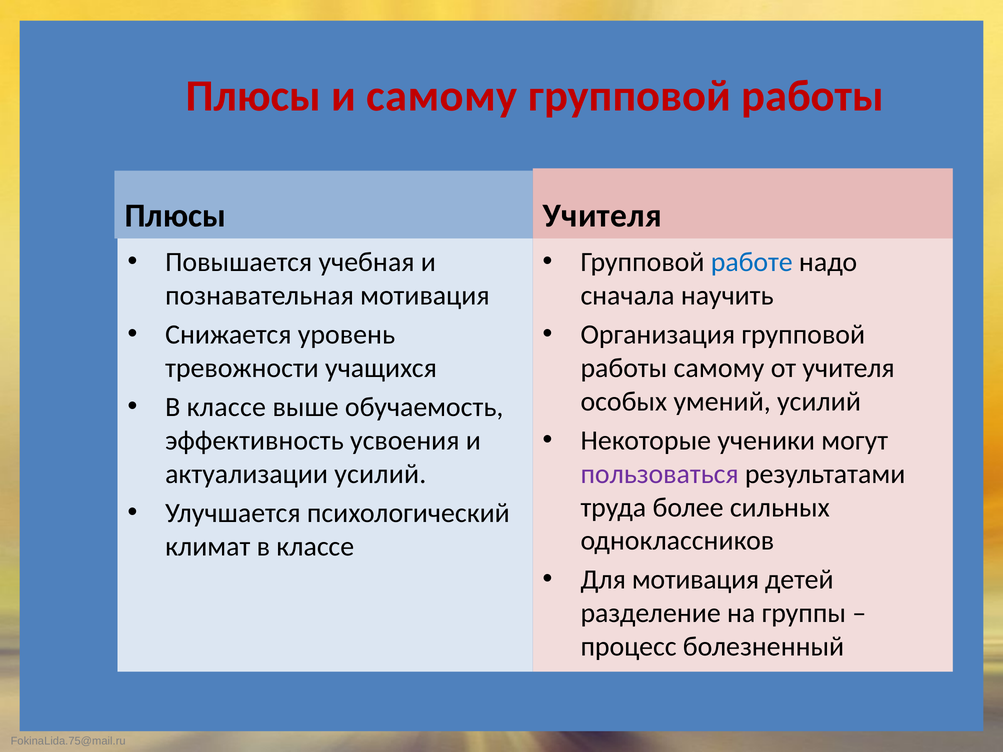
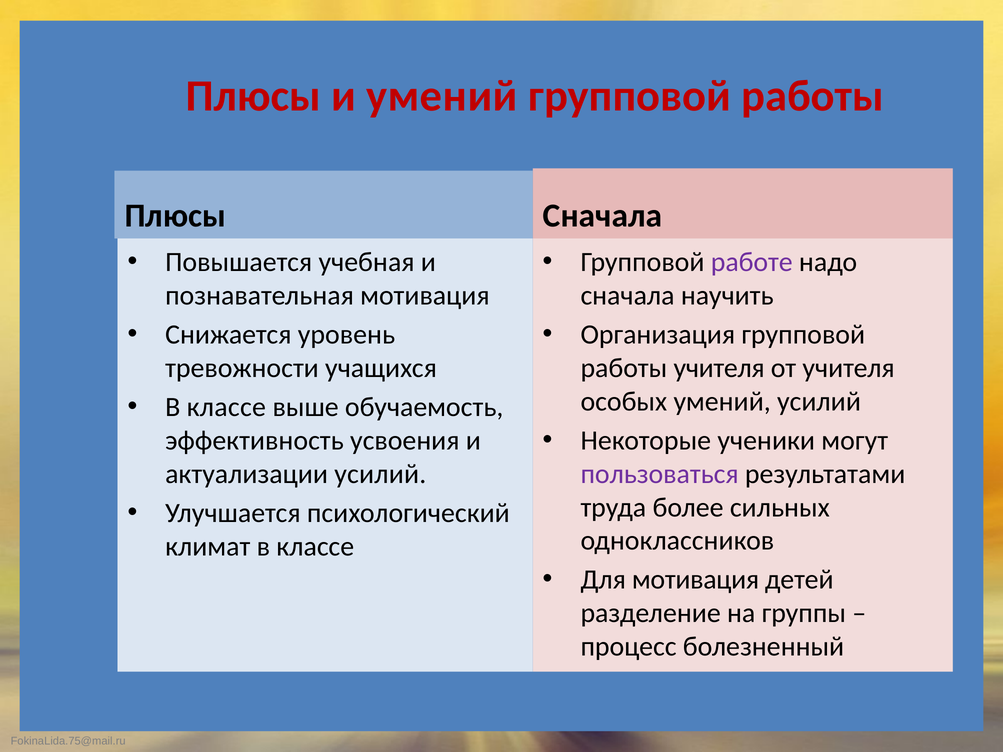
и самому: самому -> умений
Учителя at (602, 216): Учителя -> Сначала
работе colour: blue -> purple
работы самому: самому -> учителя
